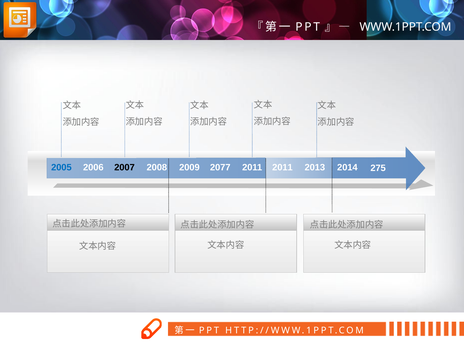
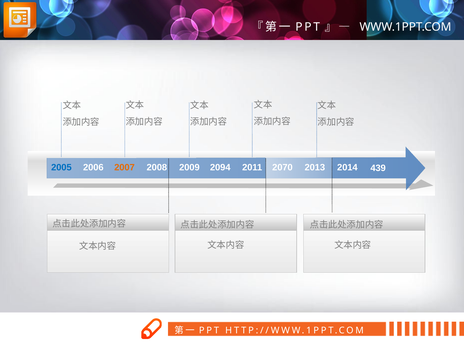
2007 colour: black -> orange
2077: 2077 -> 2094
2011 2011: 2011 -> 2070
275: 275 -> 439
